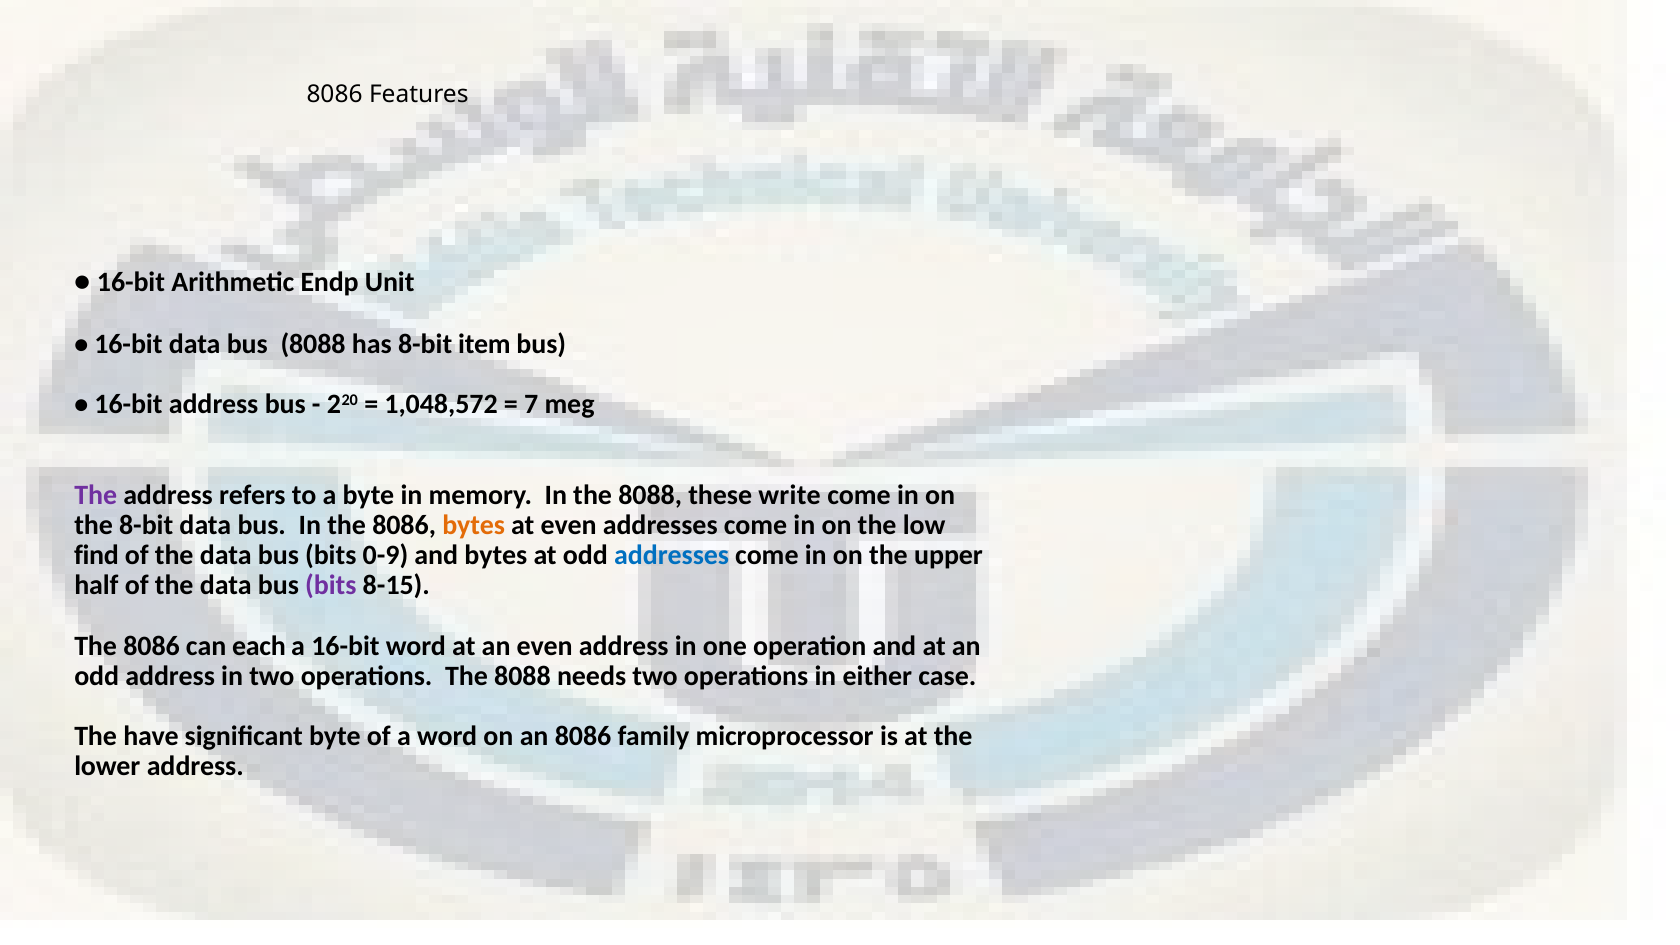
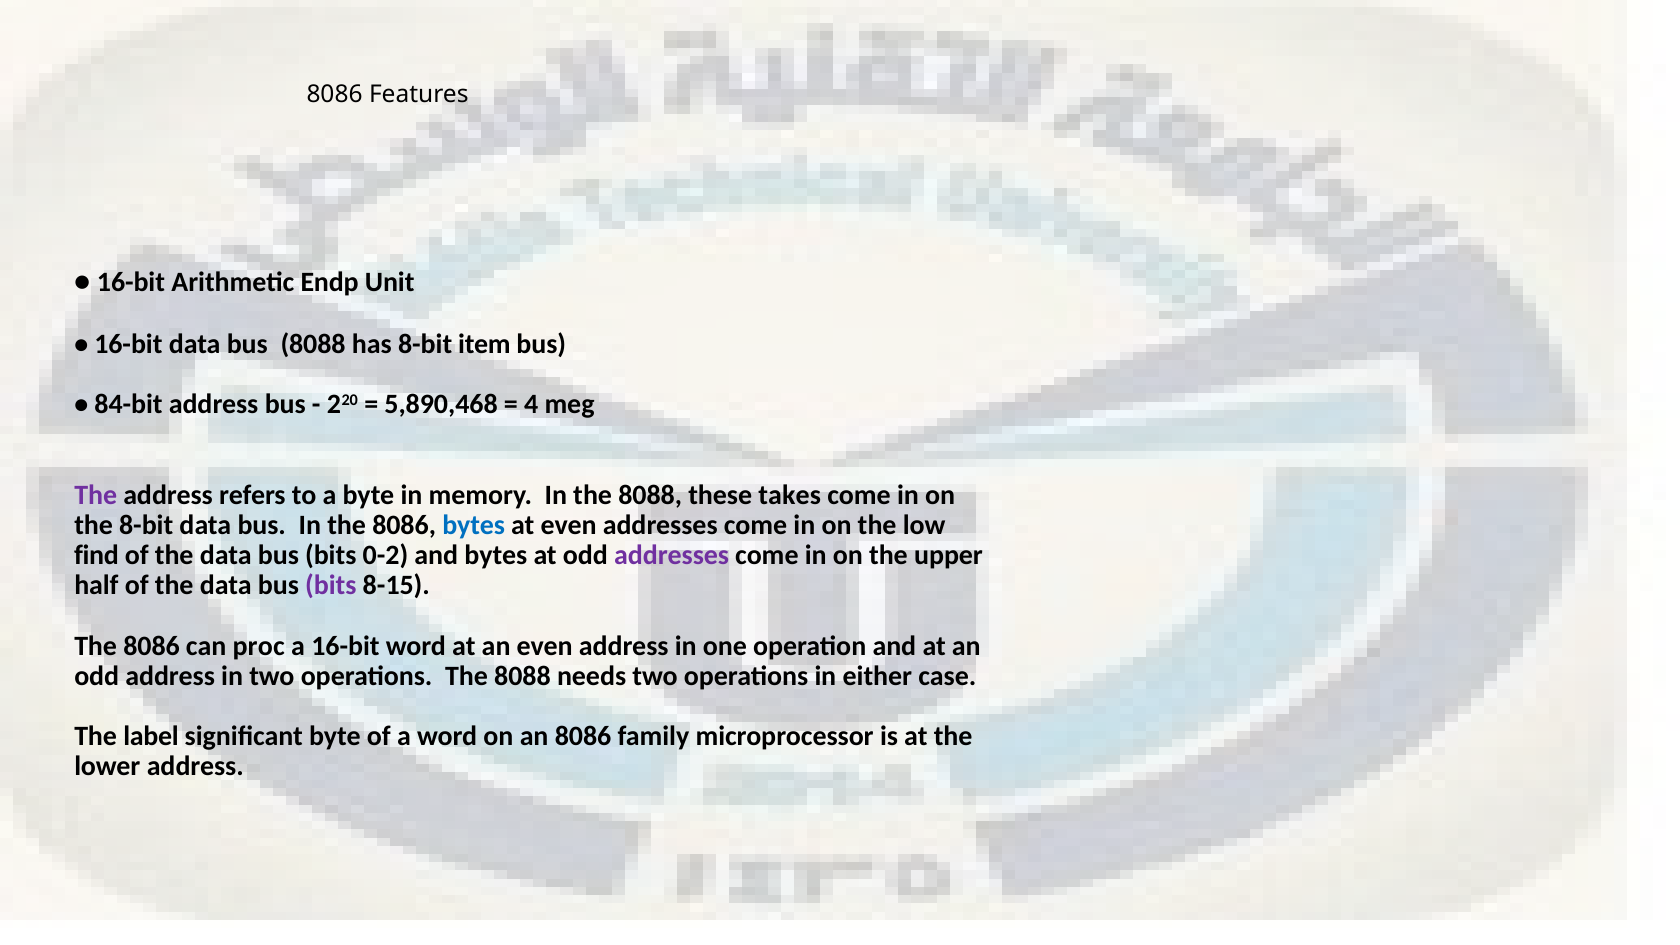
16-bit at (128, 404): 16-bit -> 84-bit
1,048,572: 1,048,572 -> 5,890,468
7: 7 -> 4
write: write -> takes
bytes at (474, 525) colour: orange -> blue
0-9: 0-9 -> 0-2
addresses at (672, 555) colour: blue -> purple
each: each -> proc
have: have -> label
